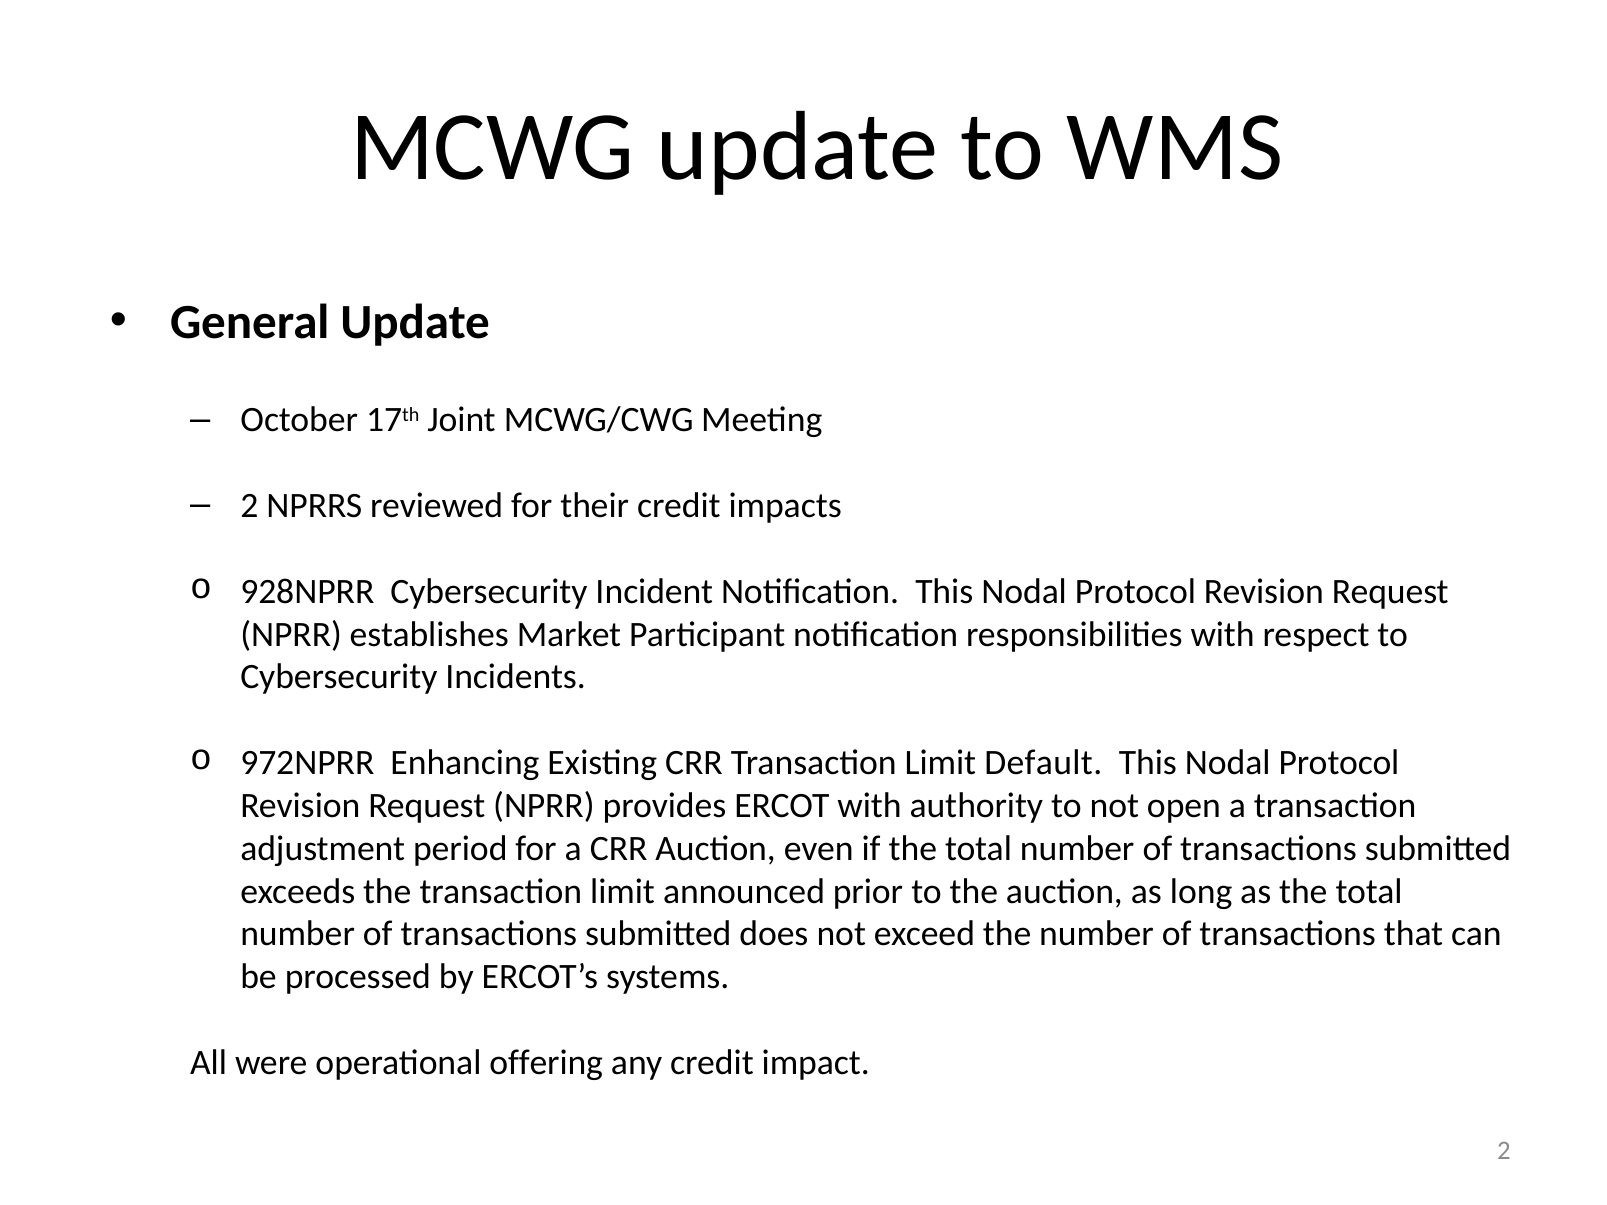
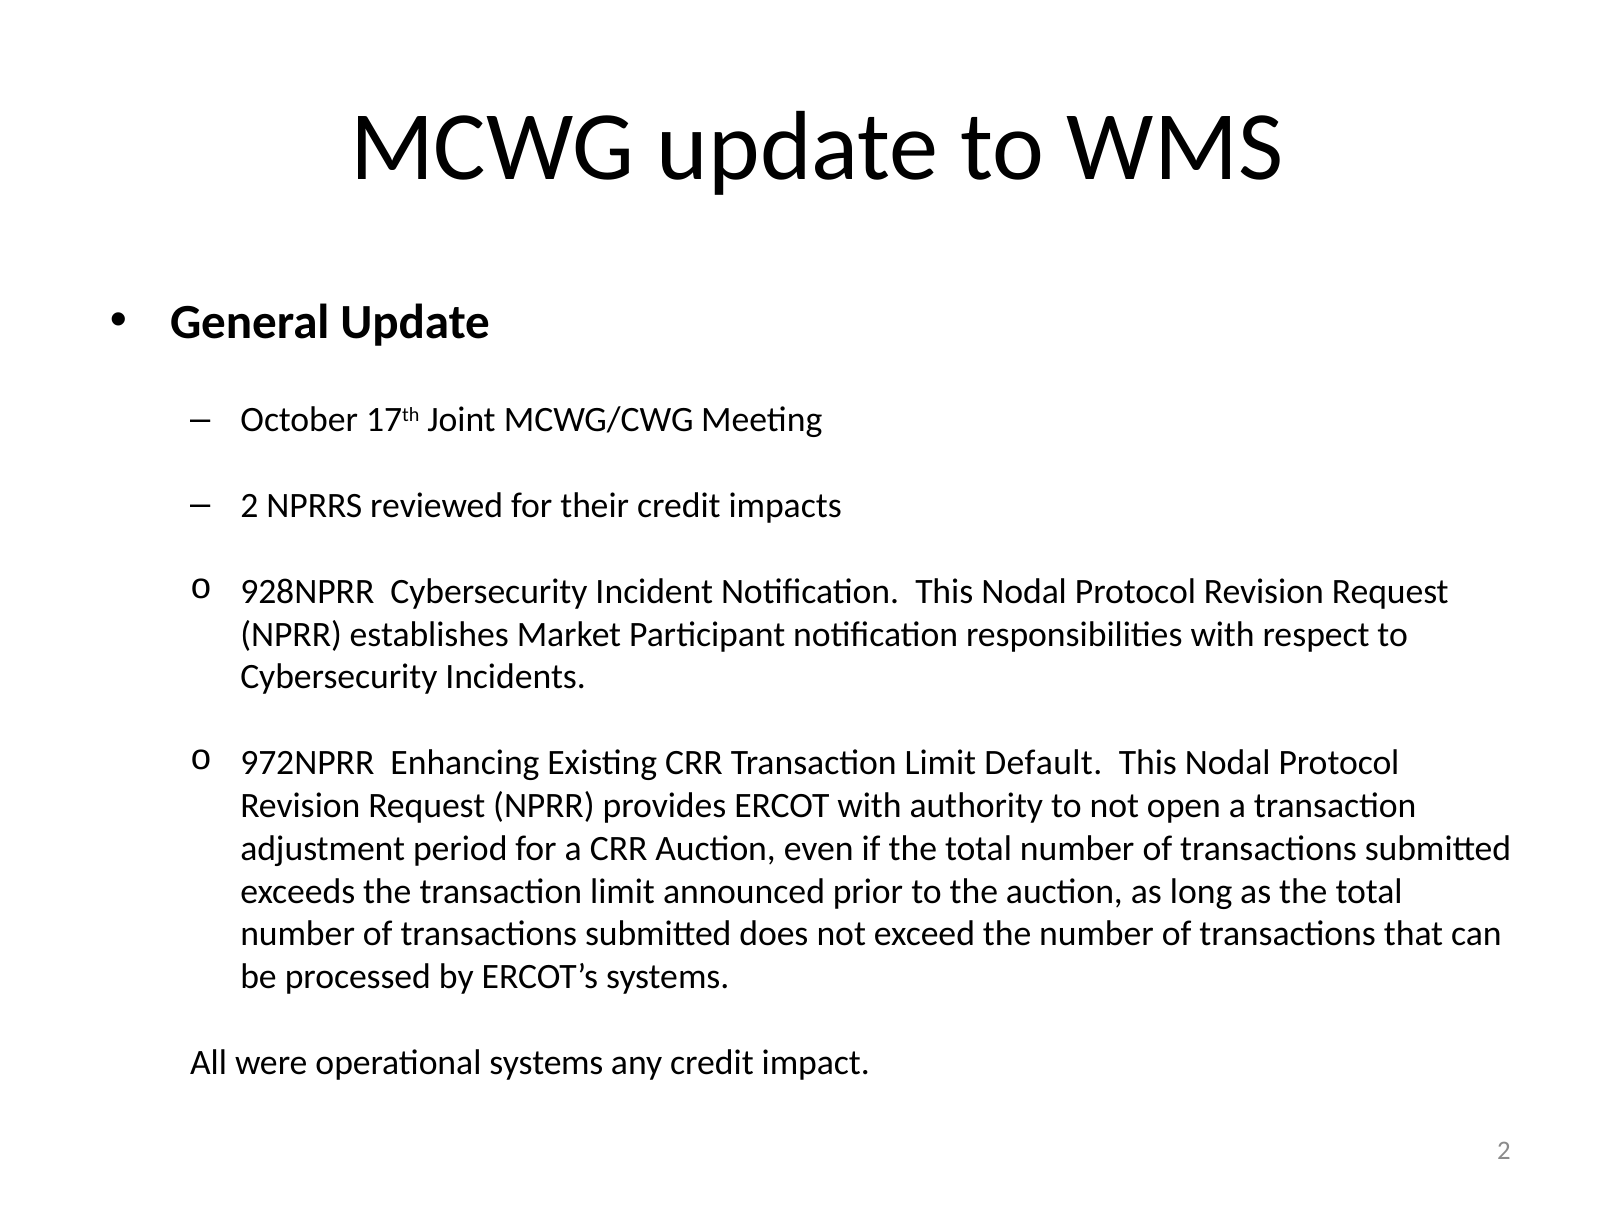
operational offering: offering -> systems
